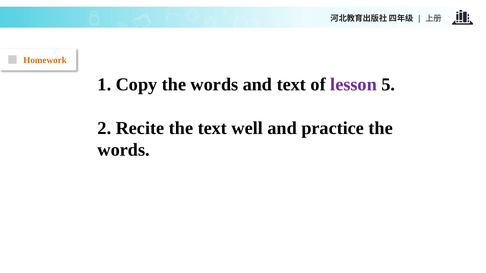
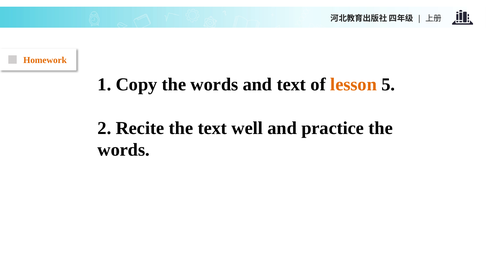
lesson colour: purple -> orange
